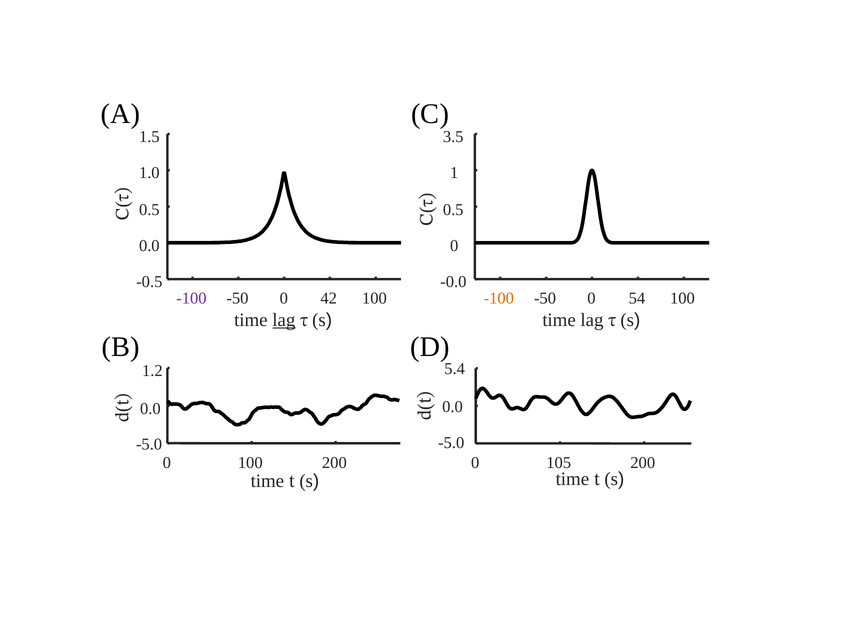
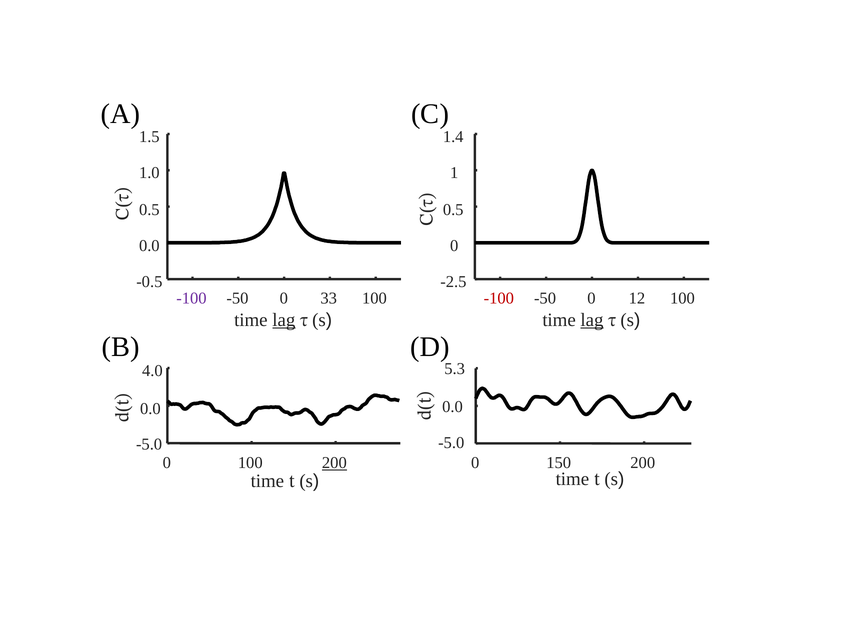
3.5: 3.5 -> 1.4
-0.0: -0.0 -> -2.5
42: 42 -> 33
-100 at (499, 299) colour: orange -> red
54: 54 -> 12
lag at (592, 320) underline: none -> present
5.4: 5.4 -> 5.3
1.2: 1.2 -> 4.0
200 at (334, 463) underline: none -> present
105: 105 -> 150
